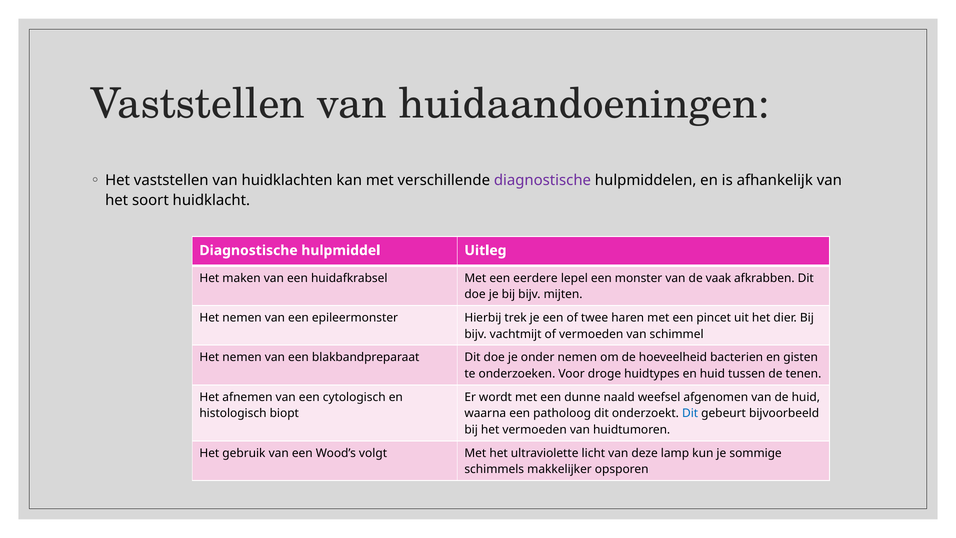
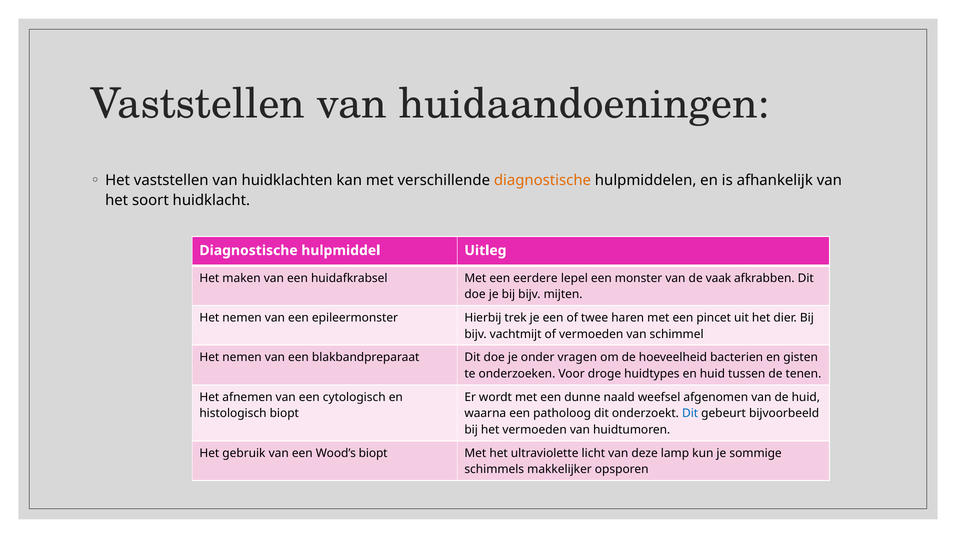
diagnostische at (542, 180) colour: purple -> orange
onder nemen: nemen -> vragen
Wood’s volgt: volgt -> biopt
